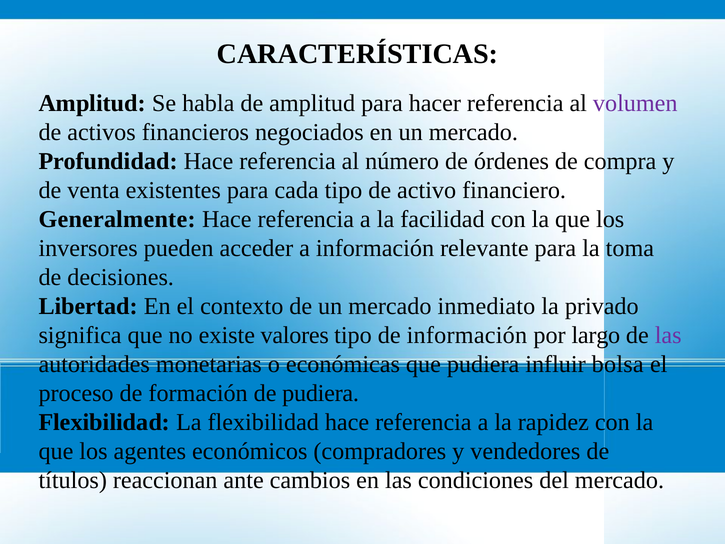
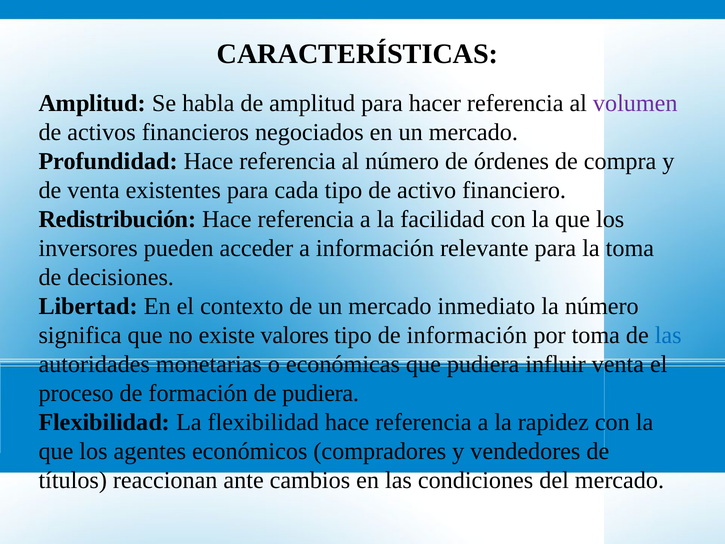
Generalmente: Generalmente -> Redistribución
la privado: privado -> número
por largo: largo -> toma
las at (668, 335) colour: purple -> blue
influir bolsa: bolsa -> venta
